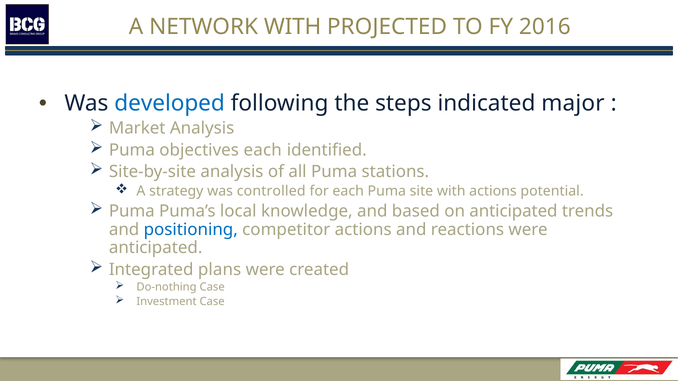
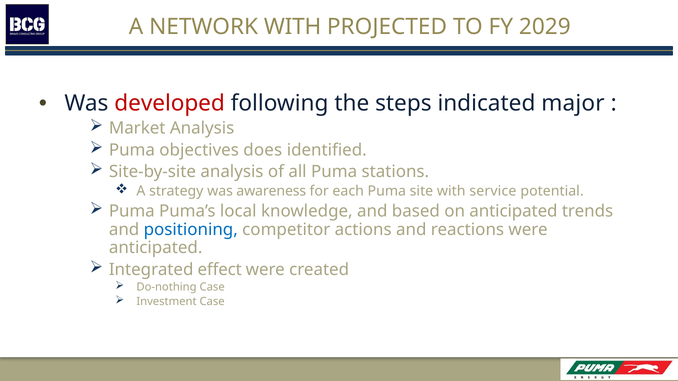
2016: 2016 -> 2029
developed colour: blue -> red
objectives each: each -> does
controlled: controlled -> awareness
with actions: actions -> service
plans: plans -> effect
